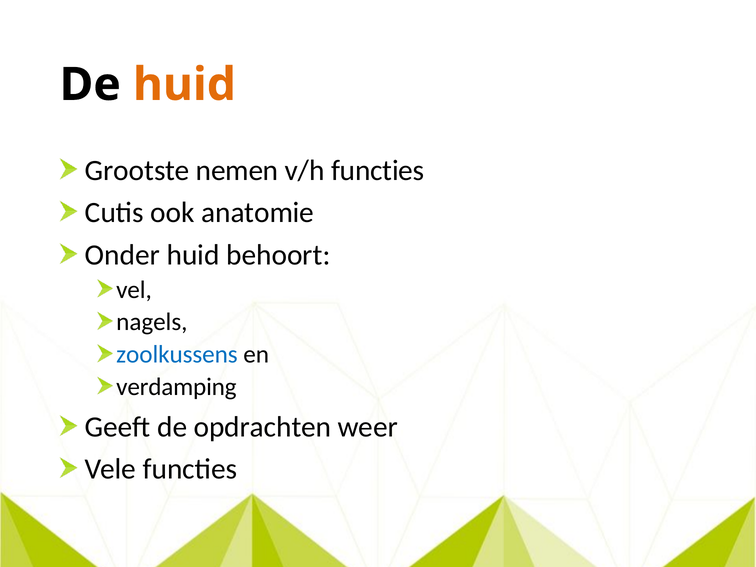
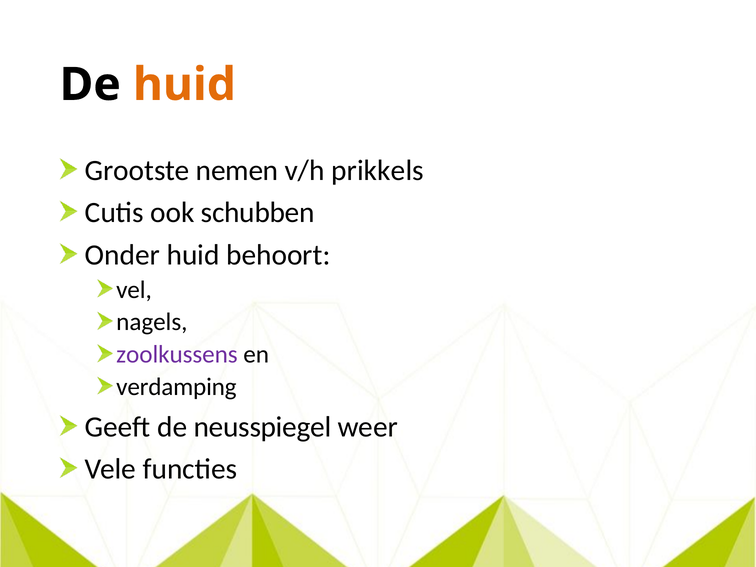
v/h functies: functies -> prikkels
anatomie: anatomie -> schubben
zoolkussens colour: blue -> purple
opdrachten: opdrachten -> neusspiegel
